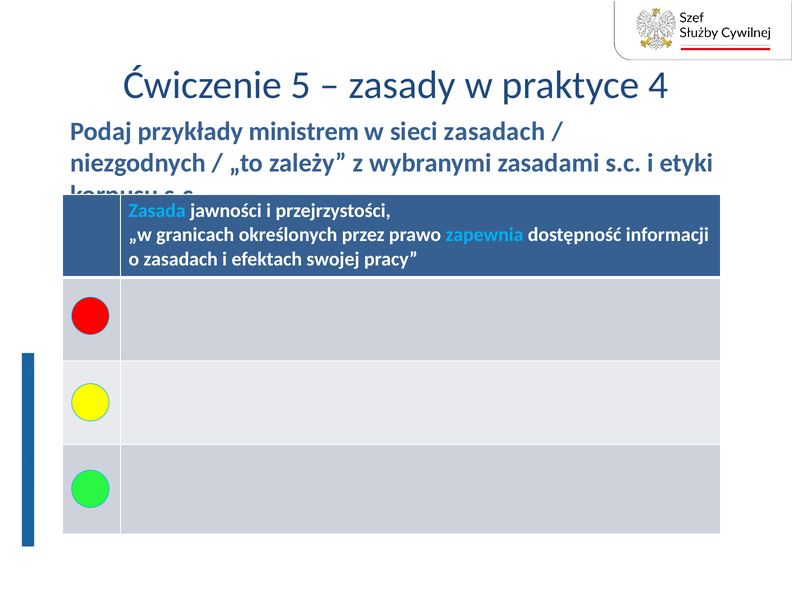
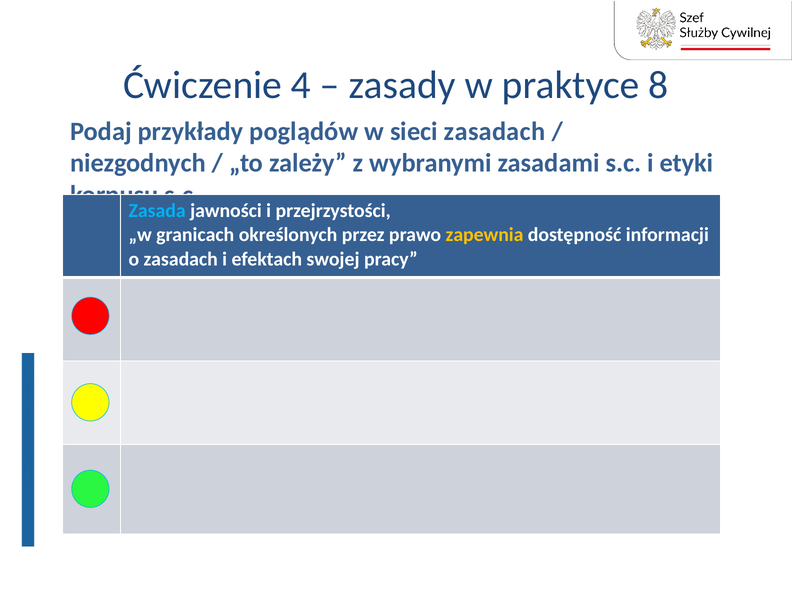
5: 5 -> 4
4: 4 -> 8
ministrem: ministrem -> poglądów
zapewnia colour: light blue -> yellow
